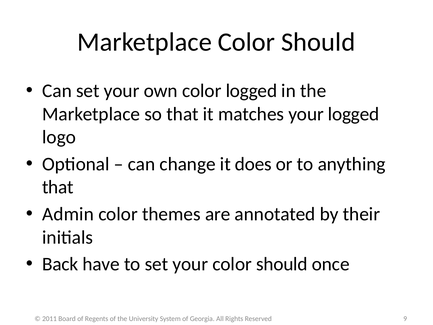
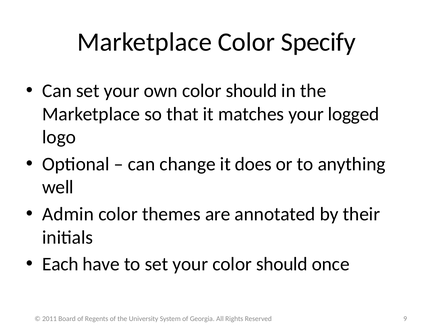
Marketplace Color Should: Should -> Specify
own color logged: logged -> should
that at (58, 187): that -> well
Back: Back -> Each
